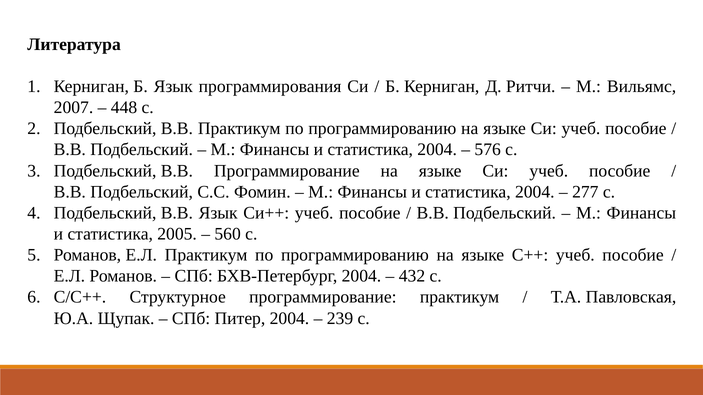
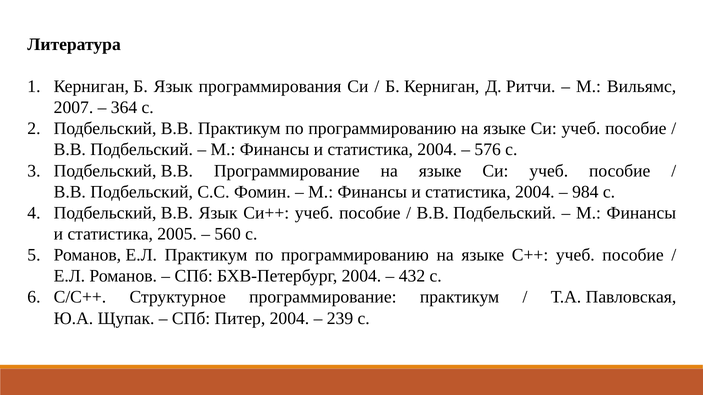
448: 448 -> 364
277: 277 -> 984
